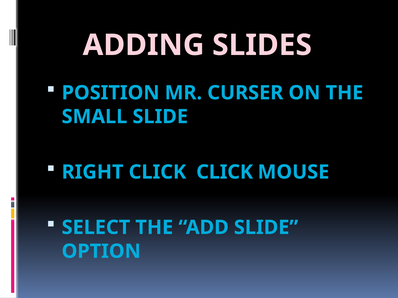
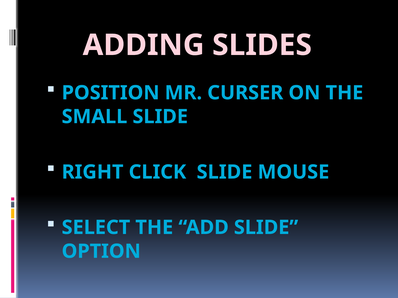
CLICK CLICK: CLICK -> SLIDE
